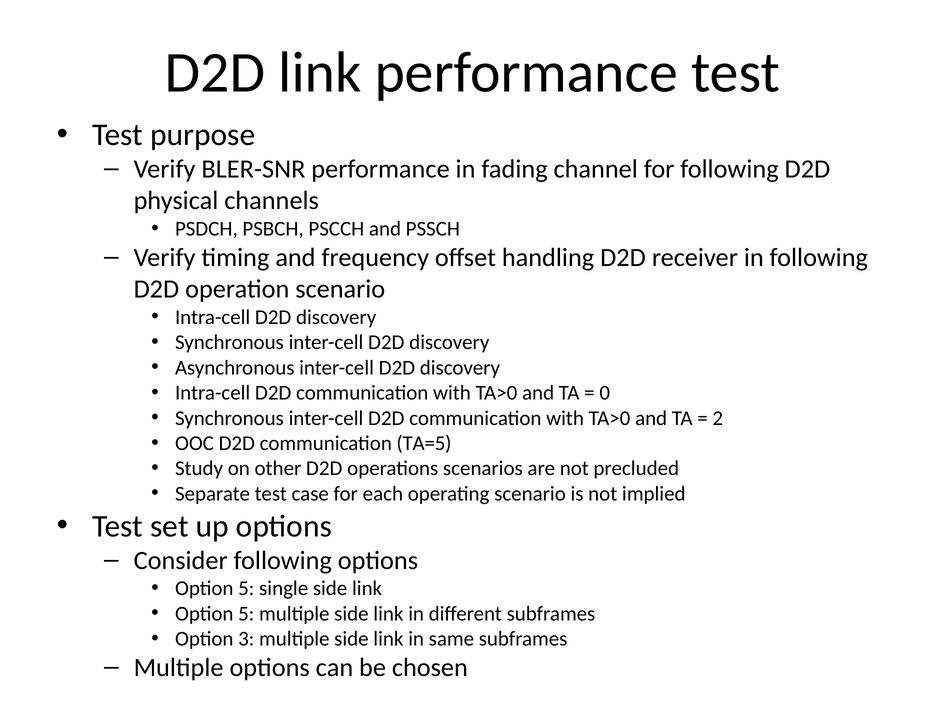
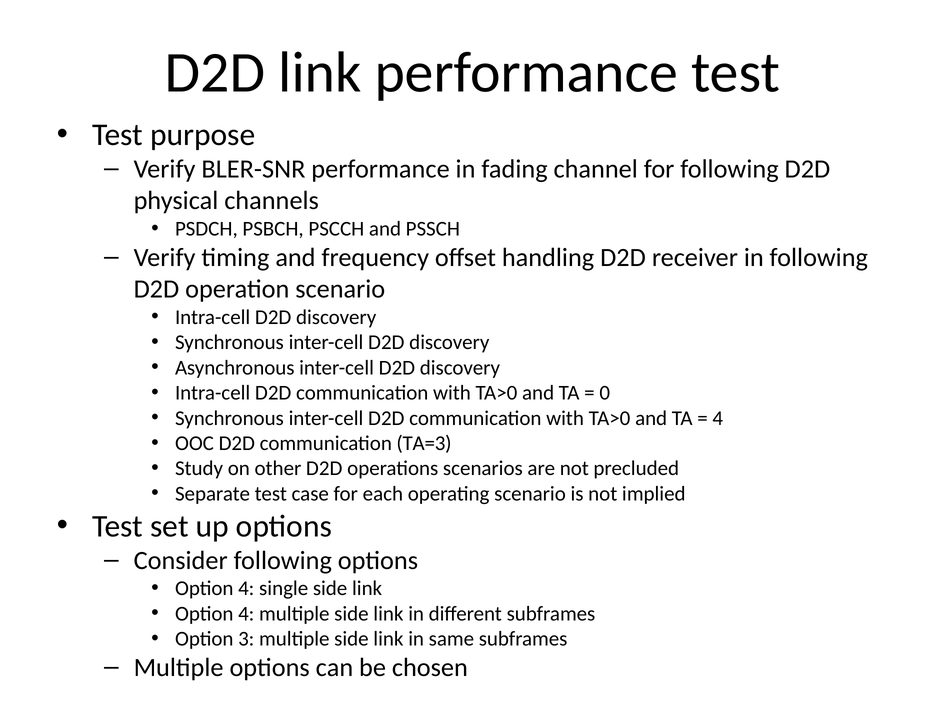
2 at (718, 418): 2 -> 4
TA=5: TA=5 -> TA=3
5 at (246, 588): 5 -> 4
5 at (246, 613): 5 -> 4
